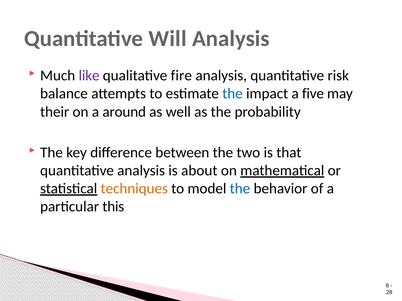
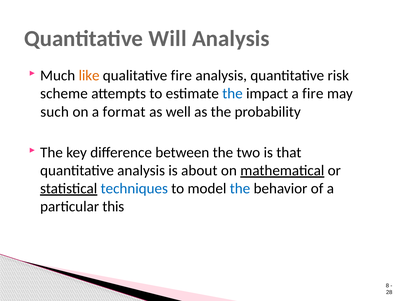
like colour: purple -> orange
balance: balance -> scheme
a five: five -> fire
their: their -> such
around: around -> format
techniques colour: orange -> blue
